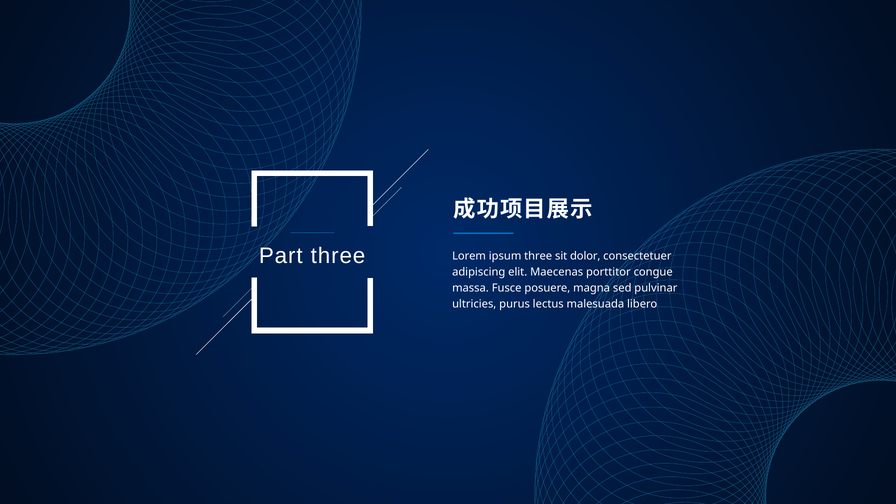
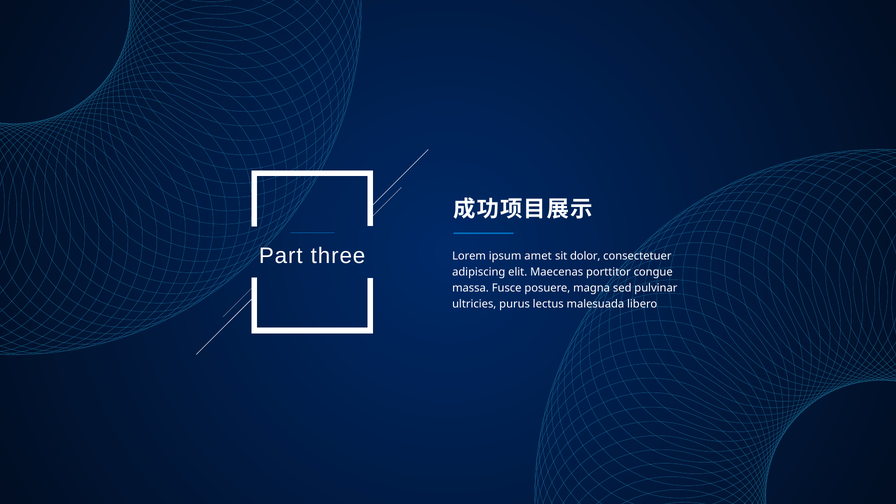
ipsum three: three -> amet
